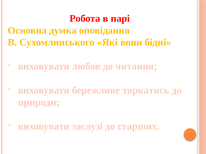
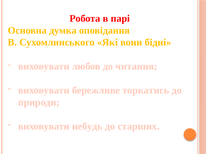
заслузі: заслузі -> небудь
